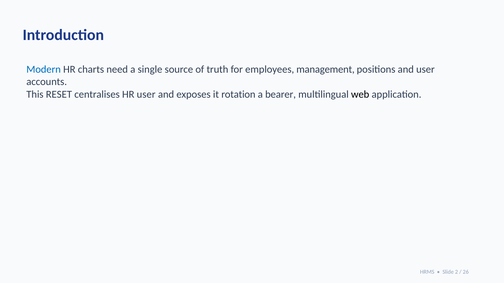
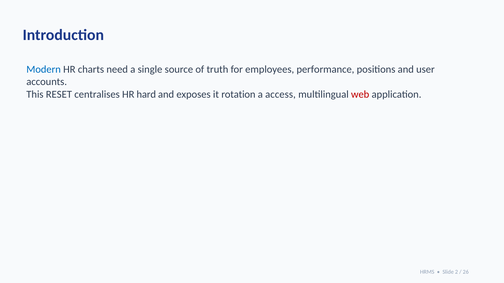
management: management -> performance
HR user: user -> hard
bearer: bearer -> access
web colour: black -> red
